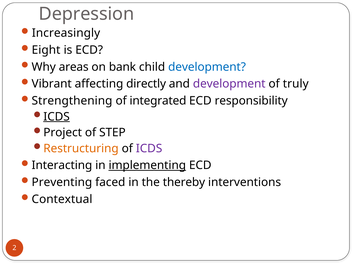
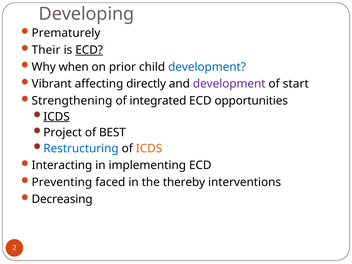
Depression: Depression -> Developing
Increasingly: Increasingly -> Prematurely
Eight: Eight -> Their
ECD at (89, 50) underline: none -> present
areas: areas -> when
bank: bank -> prior
truly: truly -> start
responsibility: responsibility -> opportunities
STEP: STEP -> BEST
Restructuring colour: orange -> blue
ICDS at (149, 148) colour: purple -> orange
implementing underline: present -> none
Contextual: Contextual -> Decreasing
